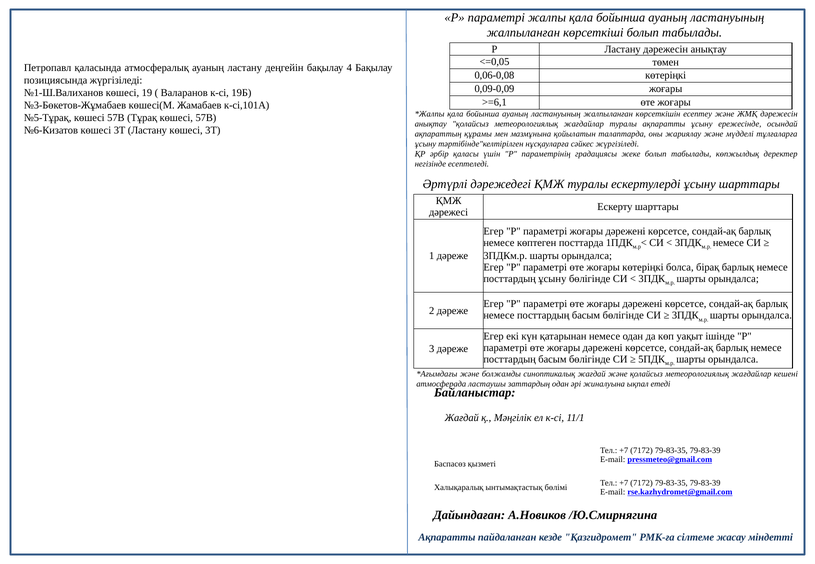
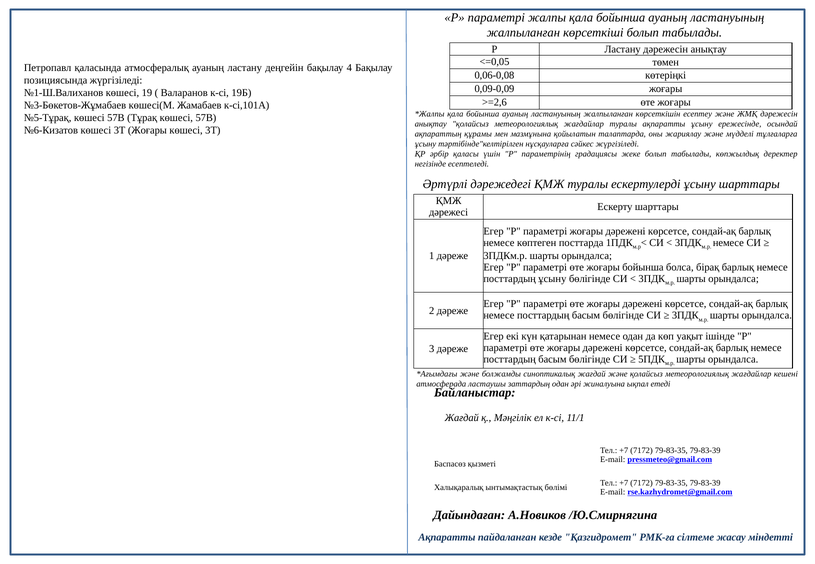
>=6,1: >=6,1 -> >=2,6
3Т Ластану: Ластану -> Жоғары
жоғары көтеріңкі: көтеріңкі -> бойынша
